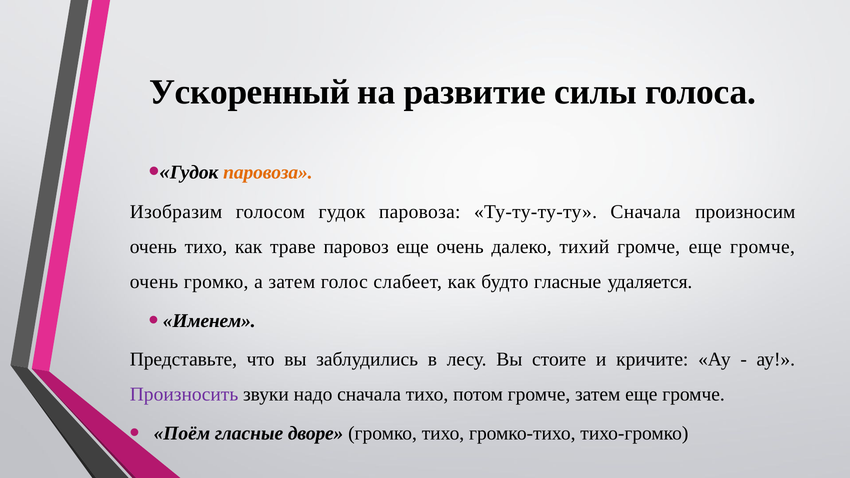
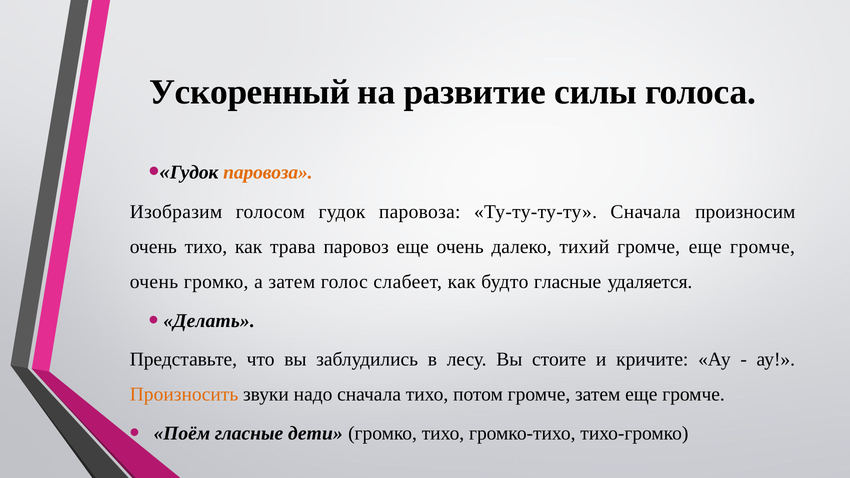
траве: траве -> трава
Именем: Именем -> Делать
Произносить colour: purple -> orange
дворе: дворе -> дети
